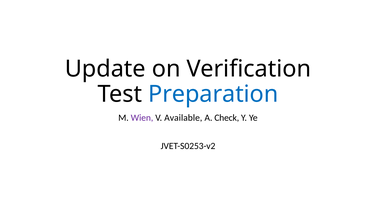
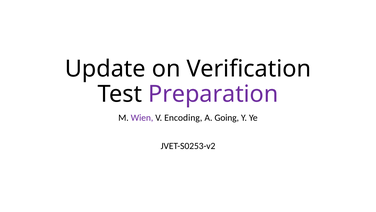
Preparation colour: blue -> purple
Available: Available -> Encoding
Check: Check -> Going
